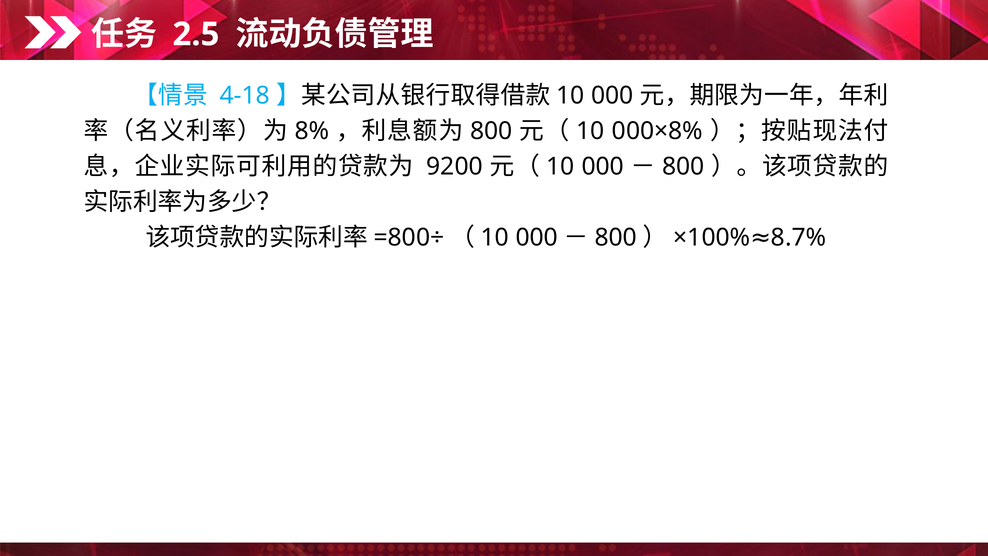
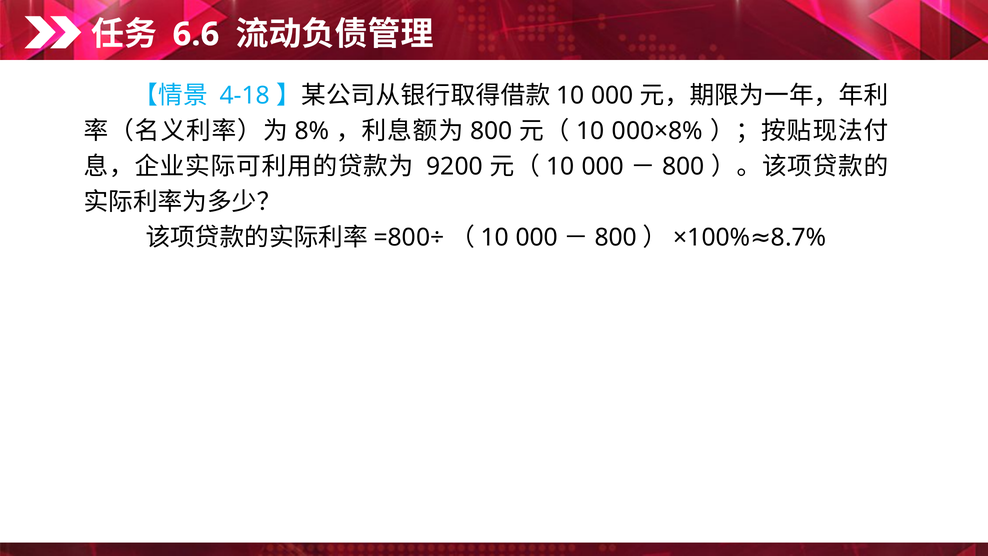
2.5: 2.5 -> 6.6
